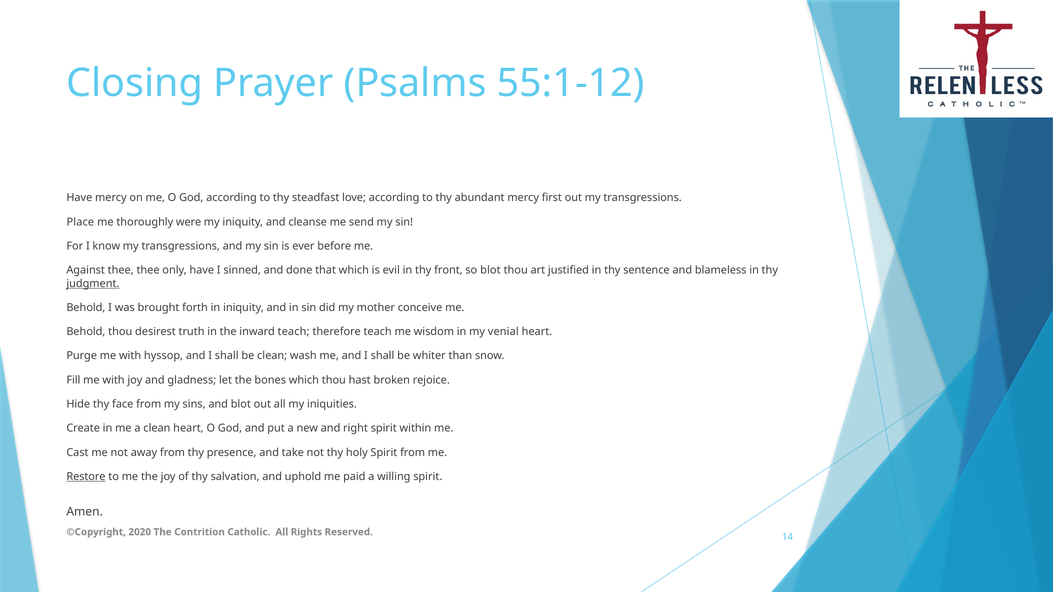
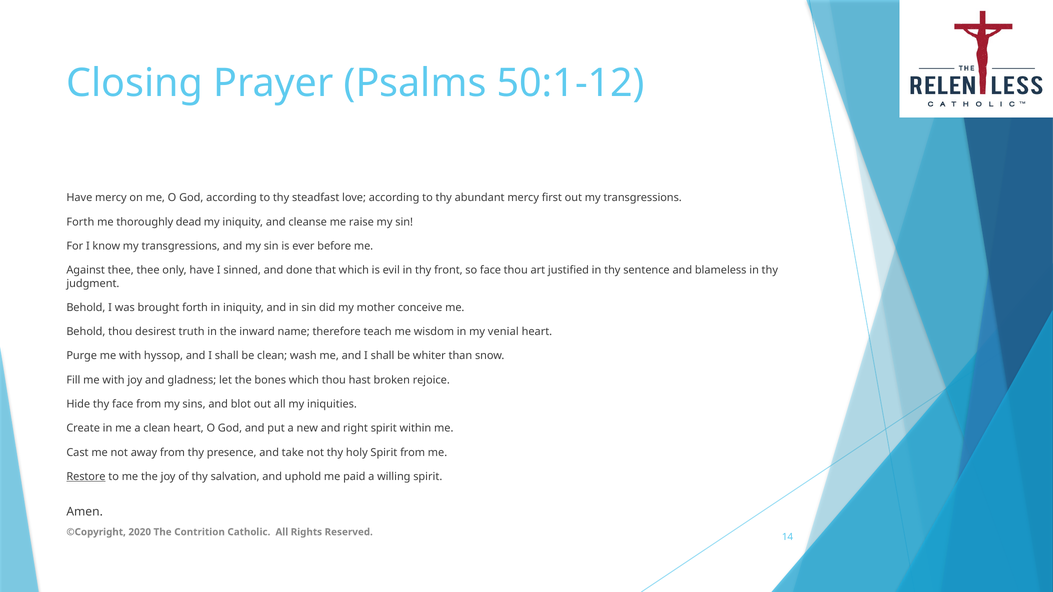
55:1-12: 55:1-12 -> 50:1-12
Place at (80, 222): Place -> Forth
were: were -> dead
send: send -> raise
so blot: blot -> face
judgment underline: present -> none
inward teach: teach -> name
